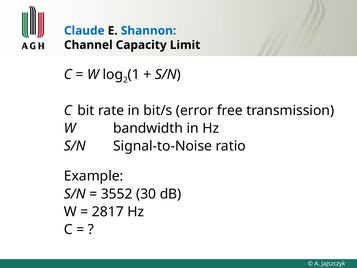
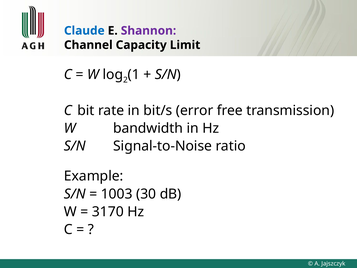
Shannon colour: blue -> purple
3552: 3552 -> 1003
2817: 2817 -> 3170
